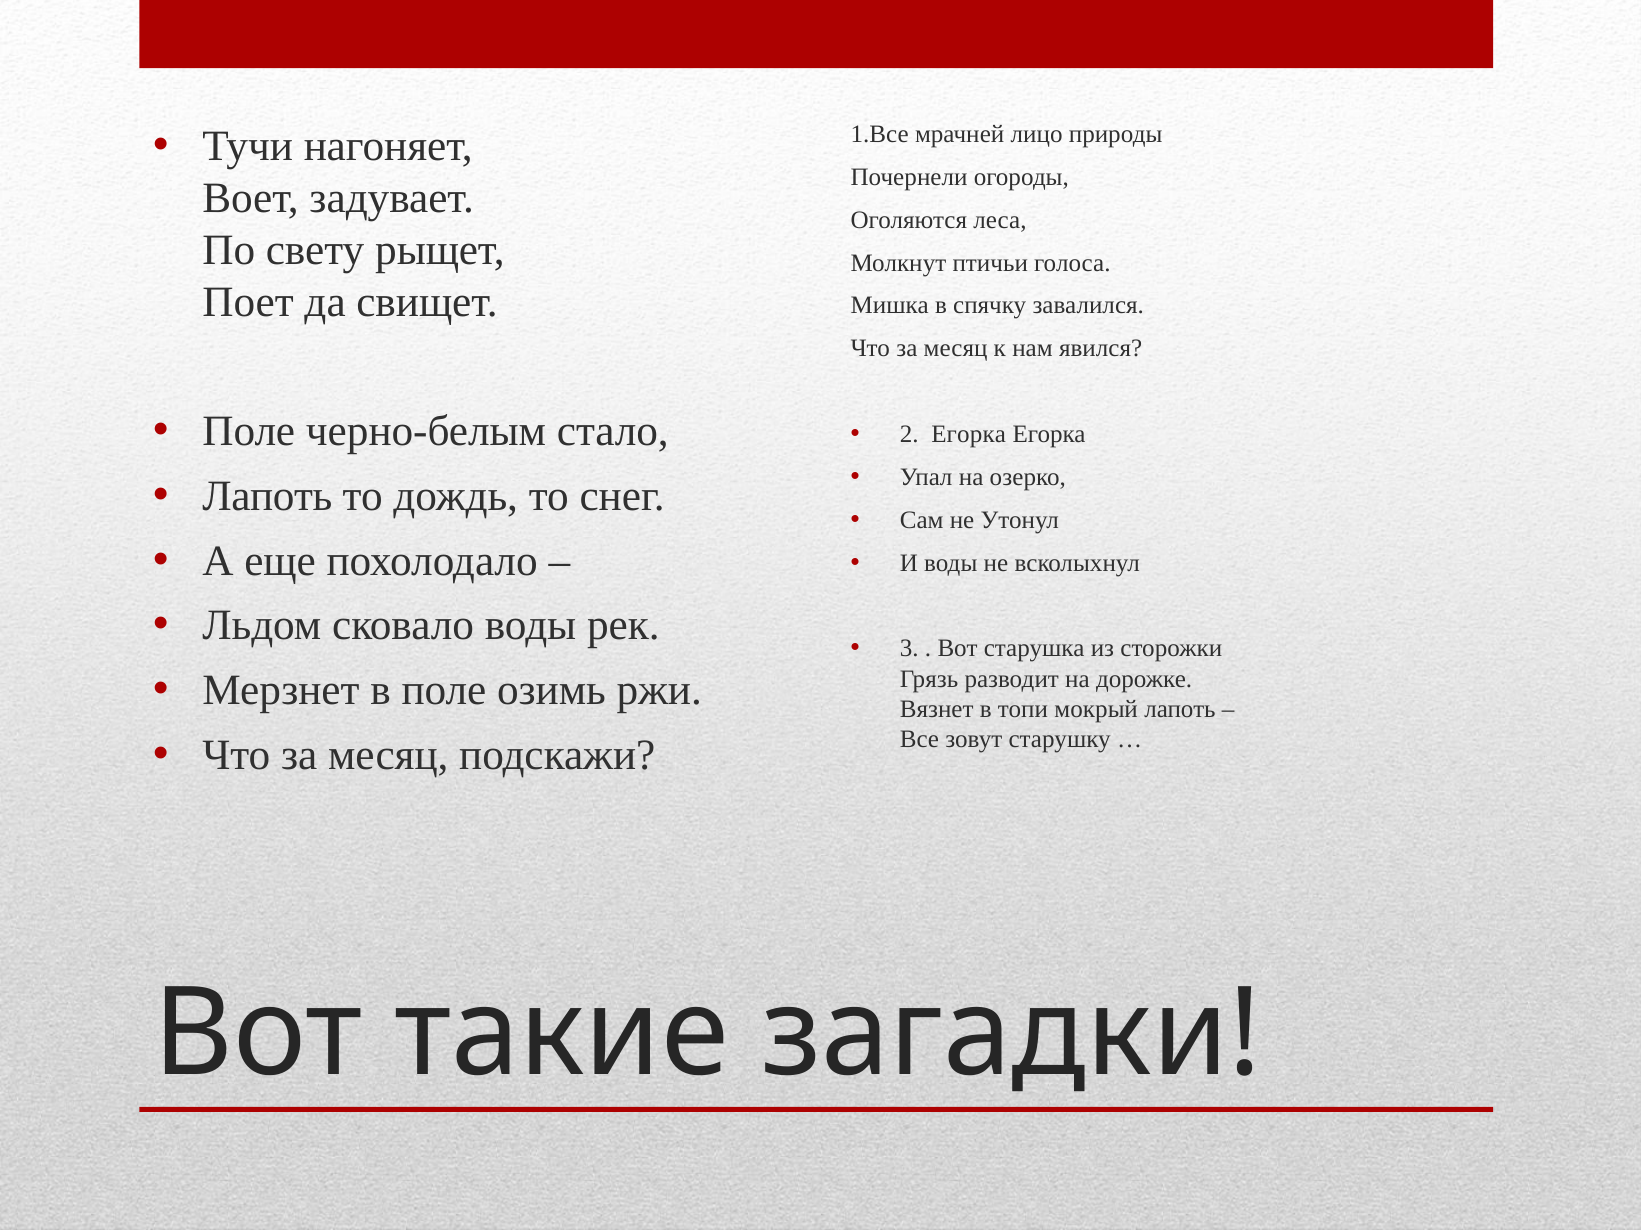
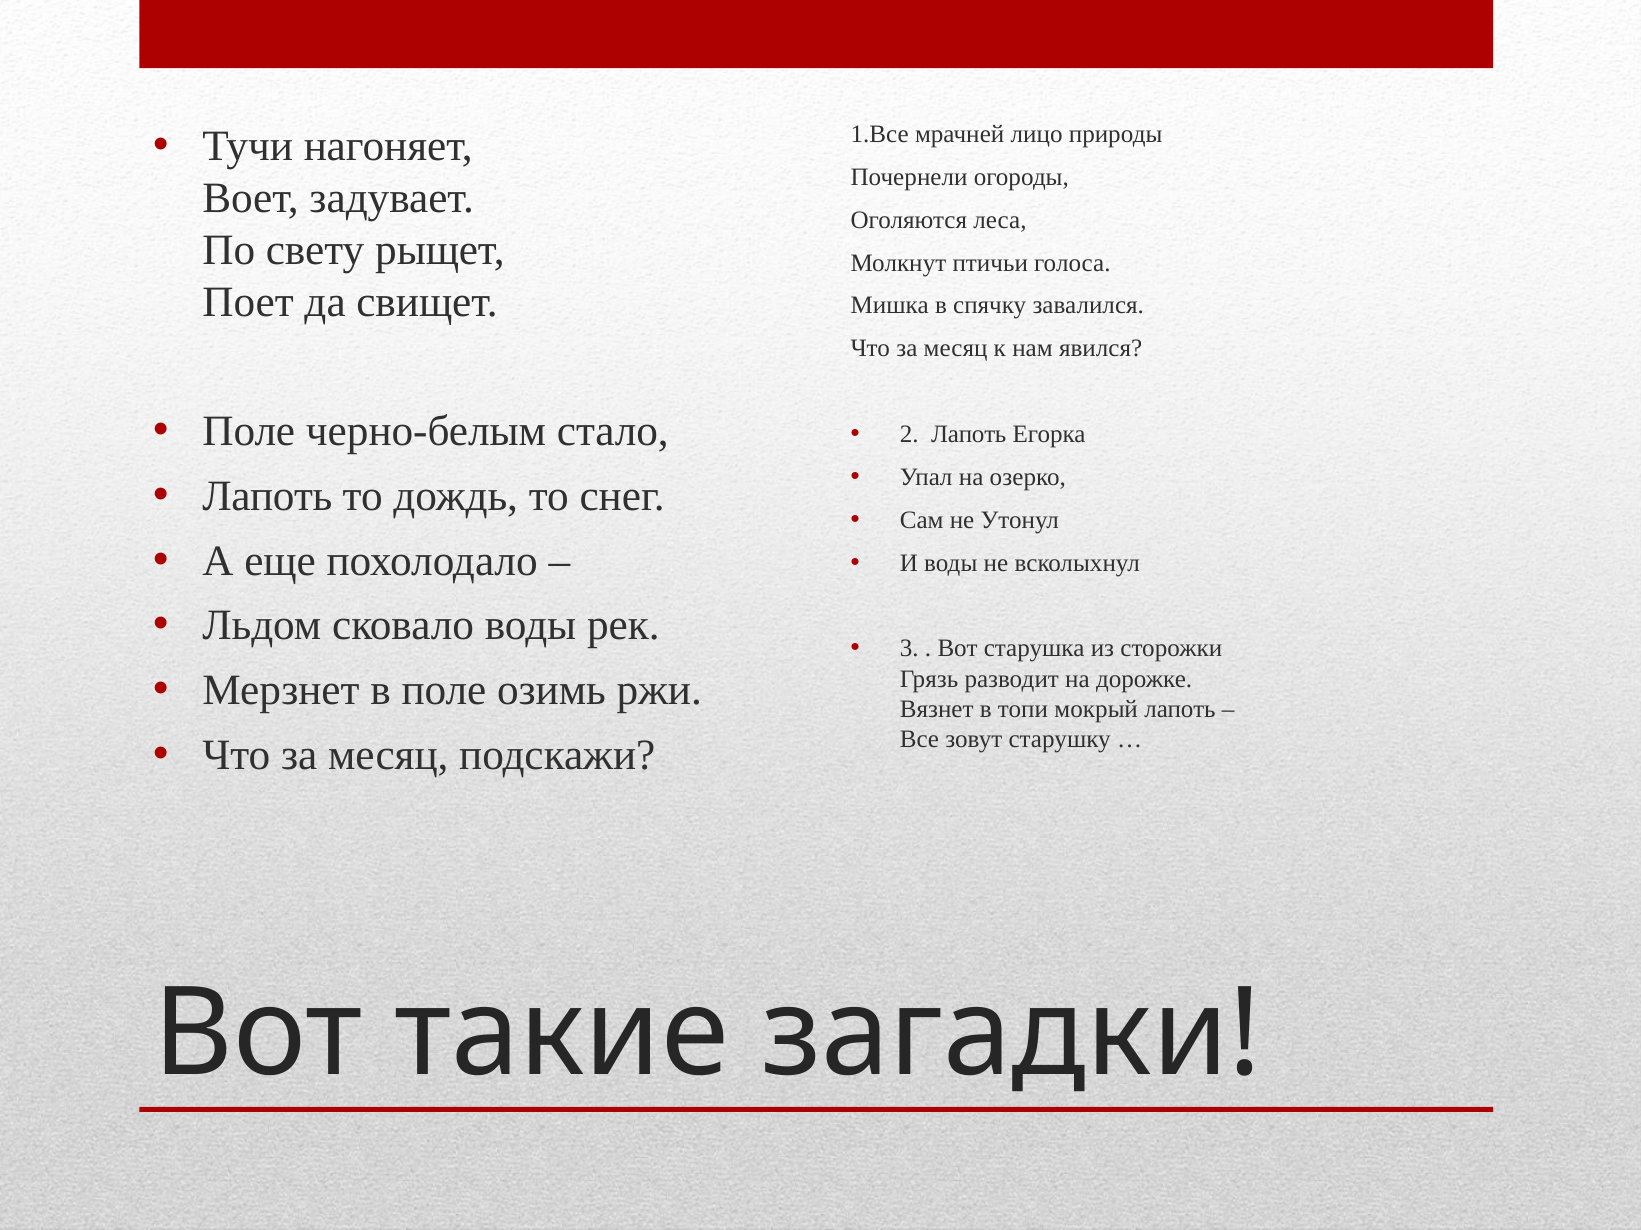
2 Егорка: Егорка -> Лапоть
